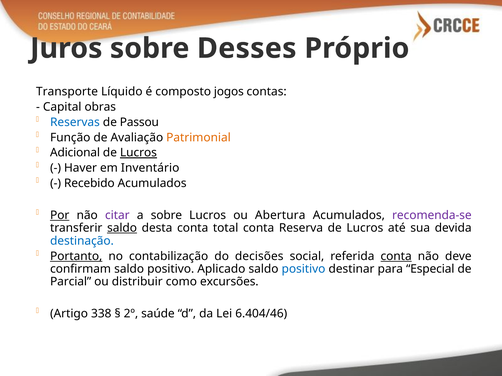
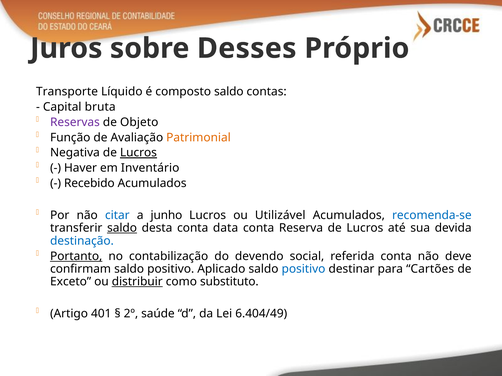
composto jogos: jogos -> saldo
obras: obras -> bruta
Reservas colour: blue -> purple
Passou: Passou -> Objeto
Adicional: Adicional -> Negativa
Por underline: present -> none
citar colour: purple -> blue
a sobre: sobre -> junho
Abertura: Abertura -> Utilizável
recomenda-se colour: purple -> blue
total: total -> data
decisões: decisões -> devendo
conta at (396, 256) underline: present -> none
Especial: Especial -> Cartões
Parcial: Parcial -> Exceto
distribuir underline: none -> present
excursões: excursões -> substituto
338: 338 -> 401
6.404/46: 6.404/46 -> 6.404/49
